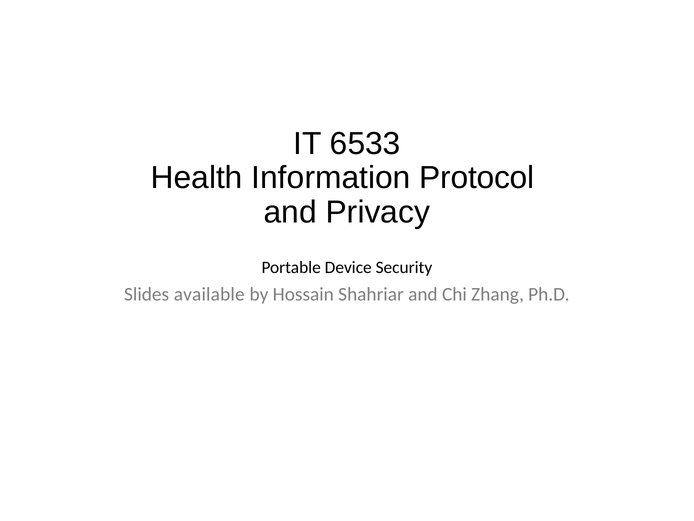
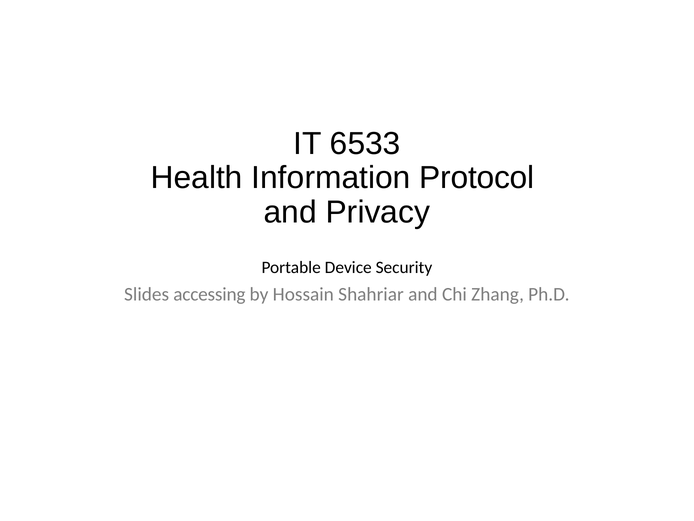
available: available -> accessing
